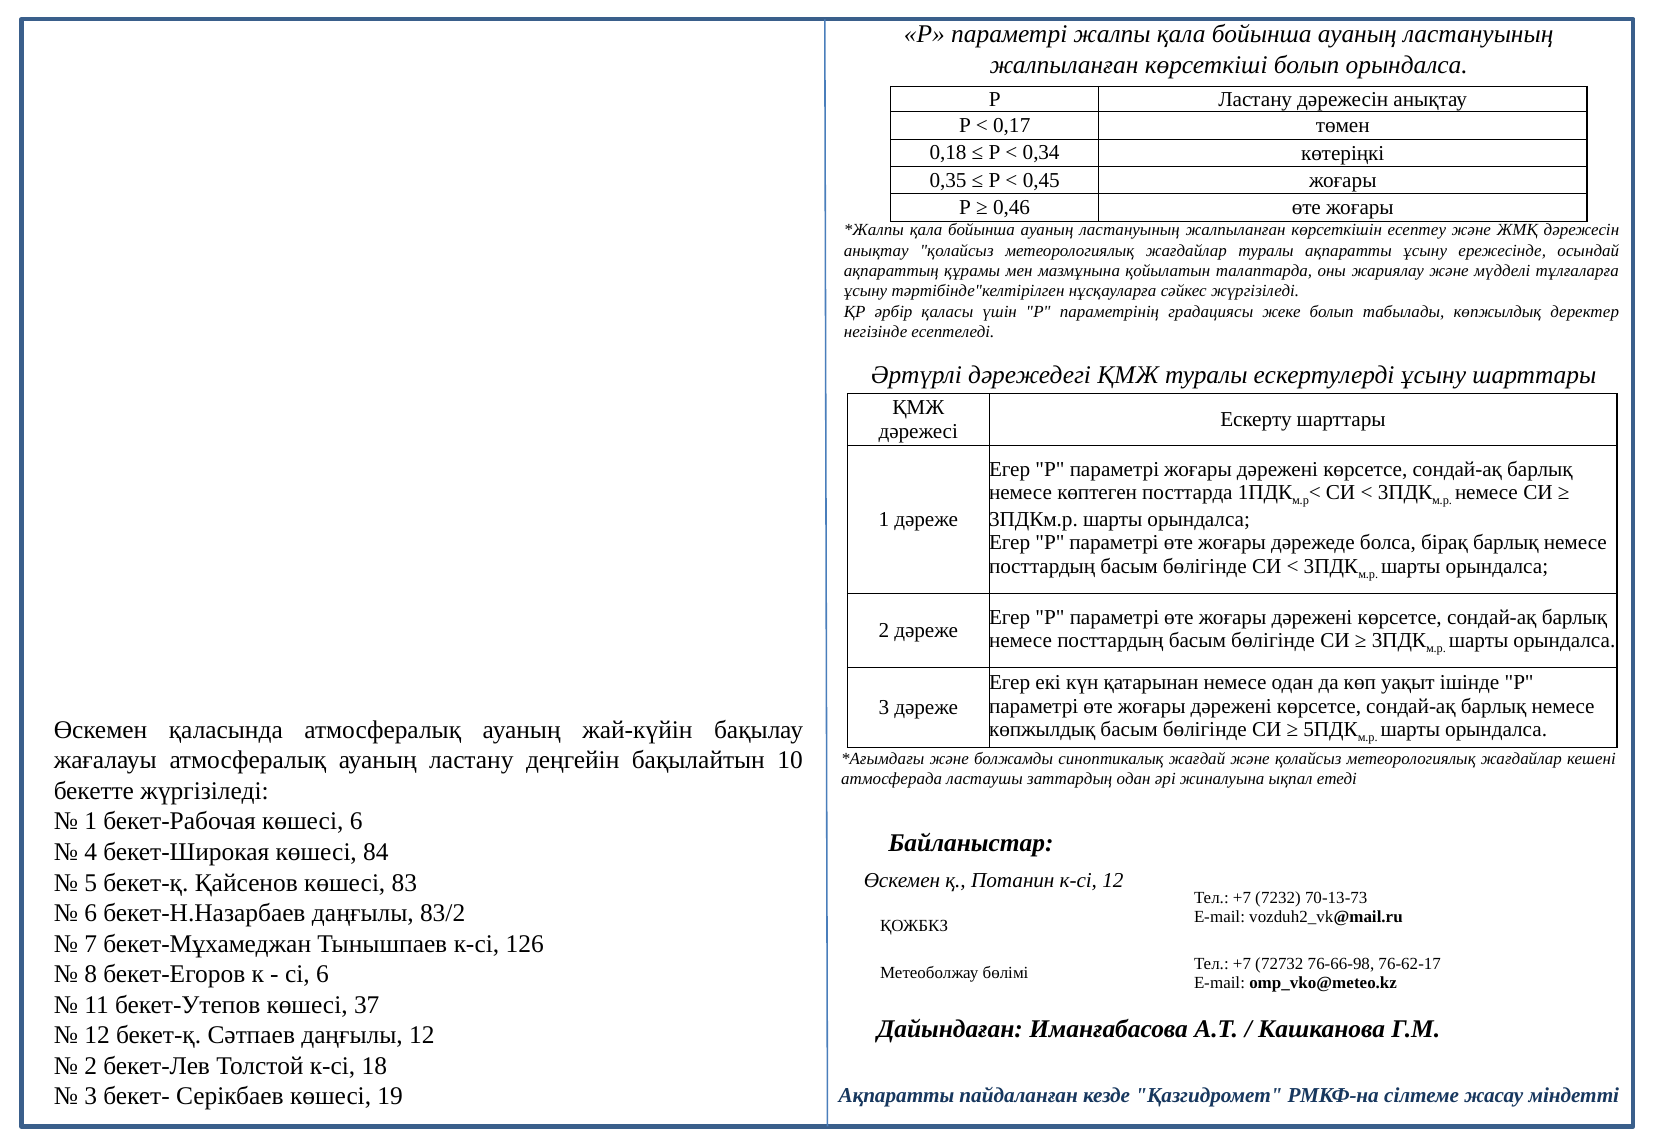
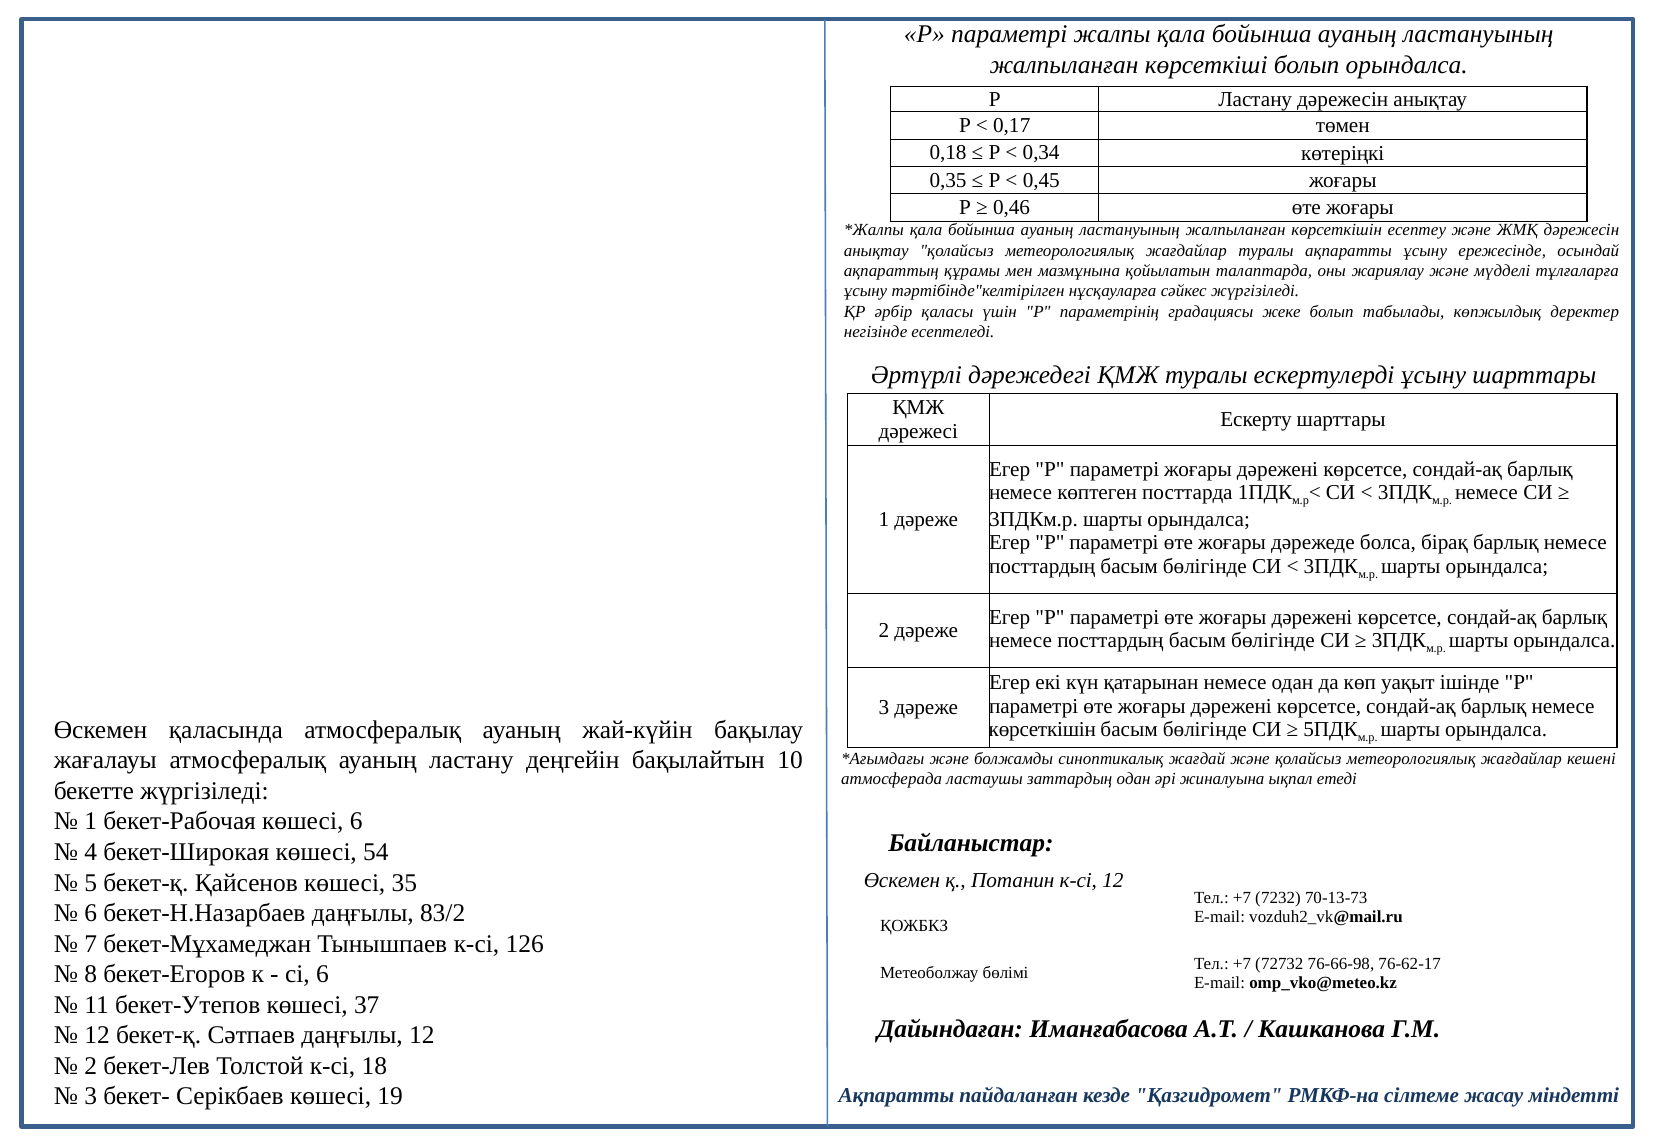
көпжылдық at (1042, 729): көпжылдық -> көрсеткішін
84: 84 -> 54
83: 83 -> 35
